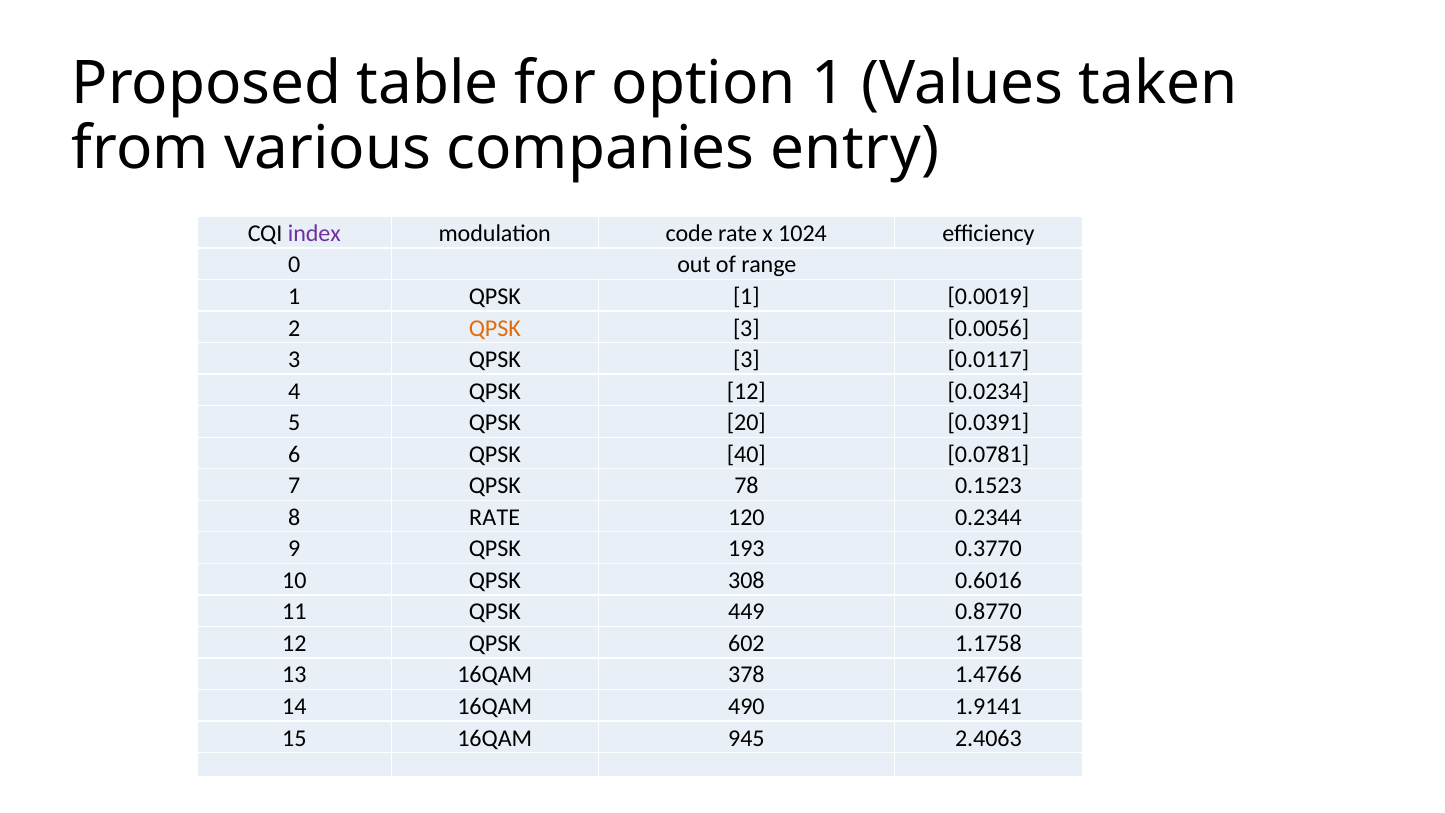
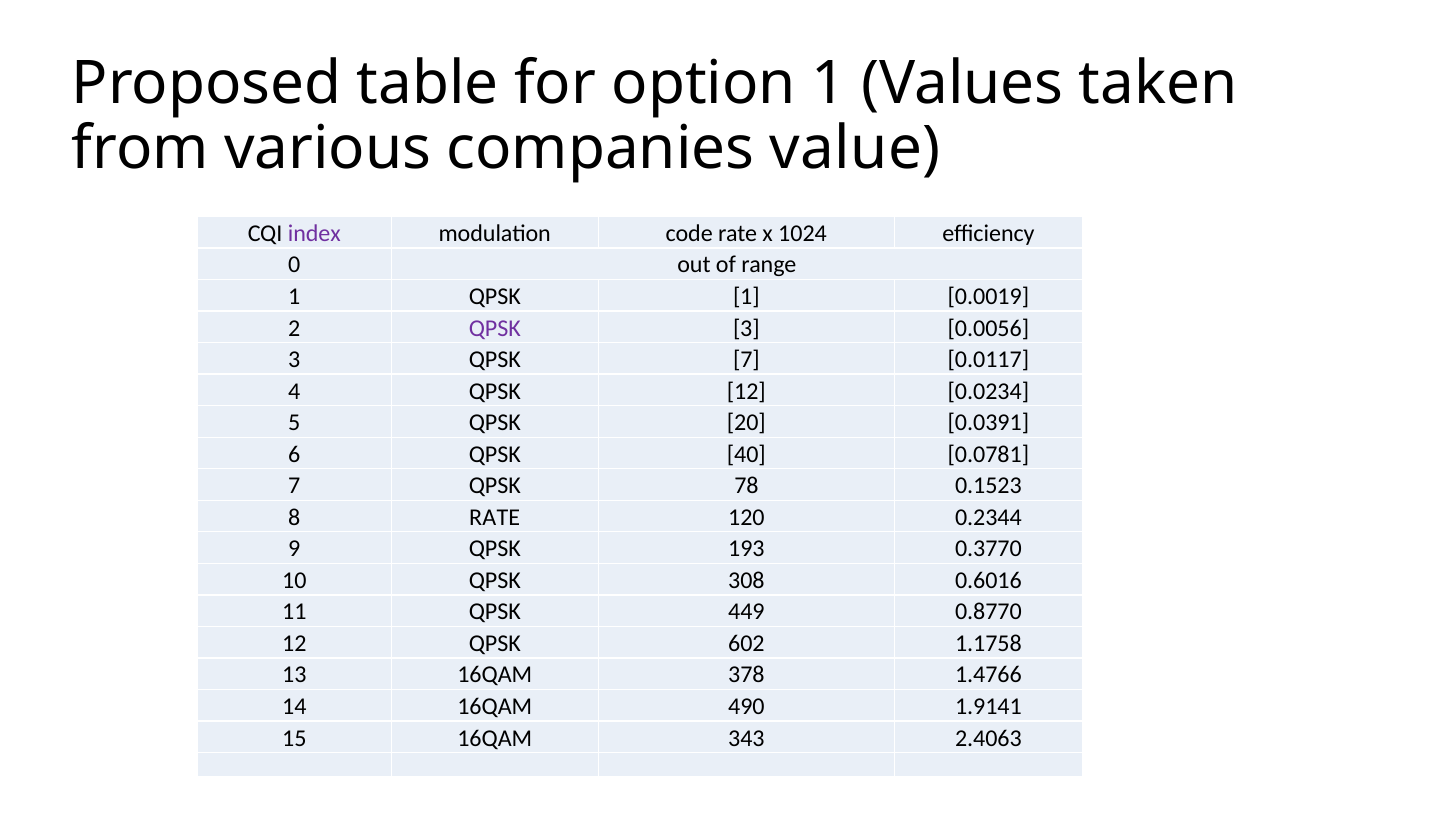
entry: entry -> value
QPSK at (495, 328) colour: orange -> purple
3 QPSK 3: 3 -> 7
945: 945 -> 343
